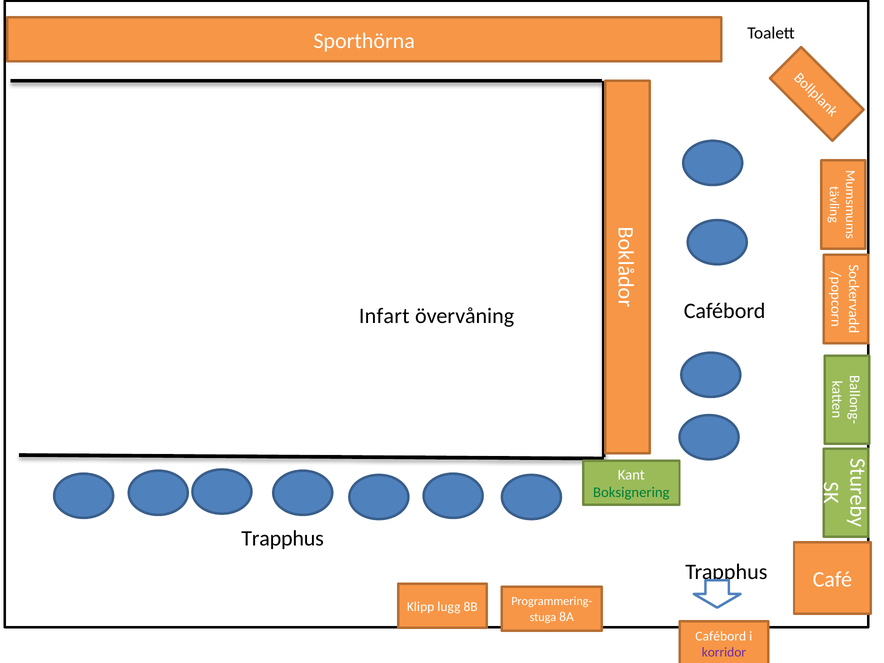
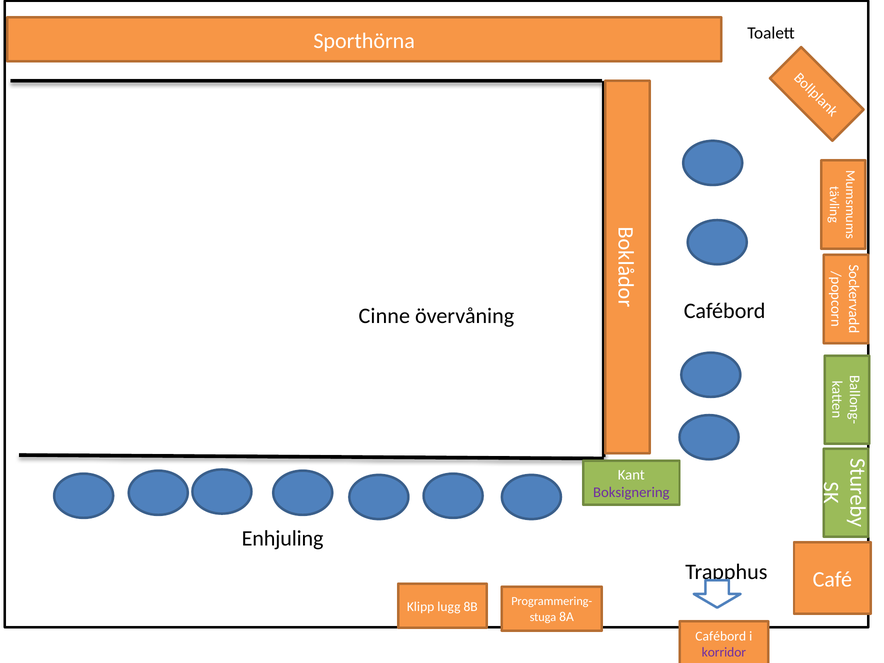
Infart: Infart -> Cinne
Boksignering colour: green -> purple
Trapphus at (283, 538): Trapphus -> Enhjuling
